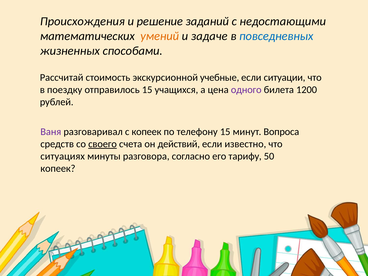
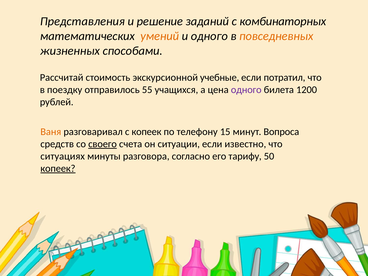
Происхождения: Происхождения -> Представления
недостающими: недостающими -> комбинаторных
и задаче: задаче -> одного
повседневных colour: blue -> orange
ситуации: ситуации -> потратил
отправилось 15: 15 -> 55
Ваня colour: purple -> orange
действий: действий -> ситуации
копеек at (58, 168) underline: none -> present
